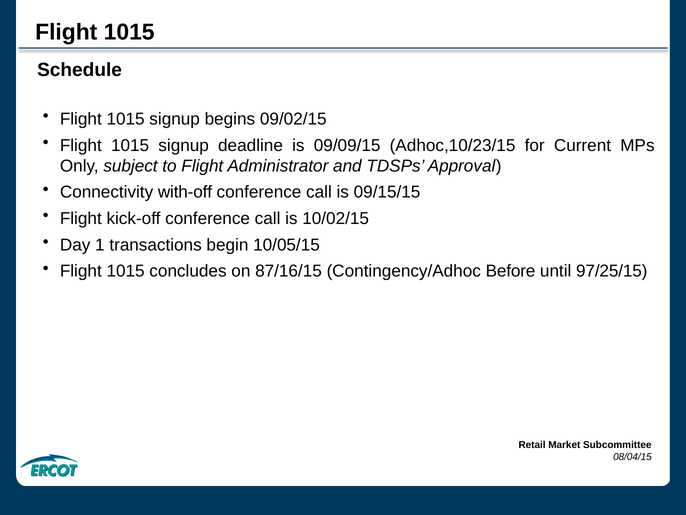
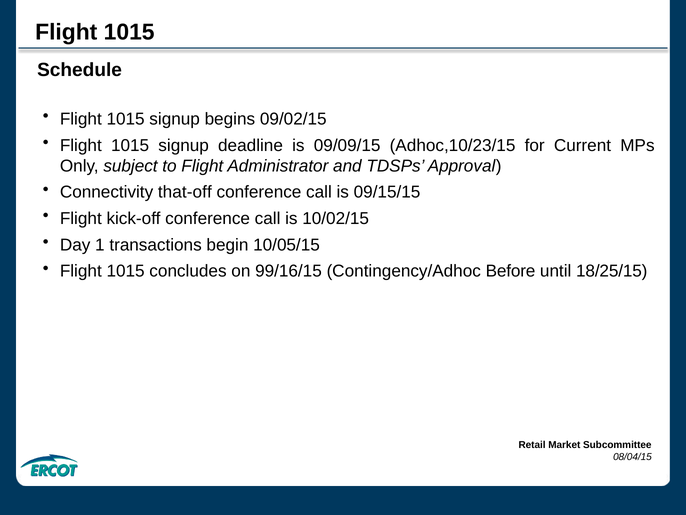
with-off: with-off -> that-off
87/16/15: 87/16/15 -> 99/16/15
97/25/15: 97/25/15 -> 18/25/15
